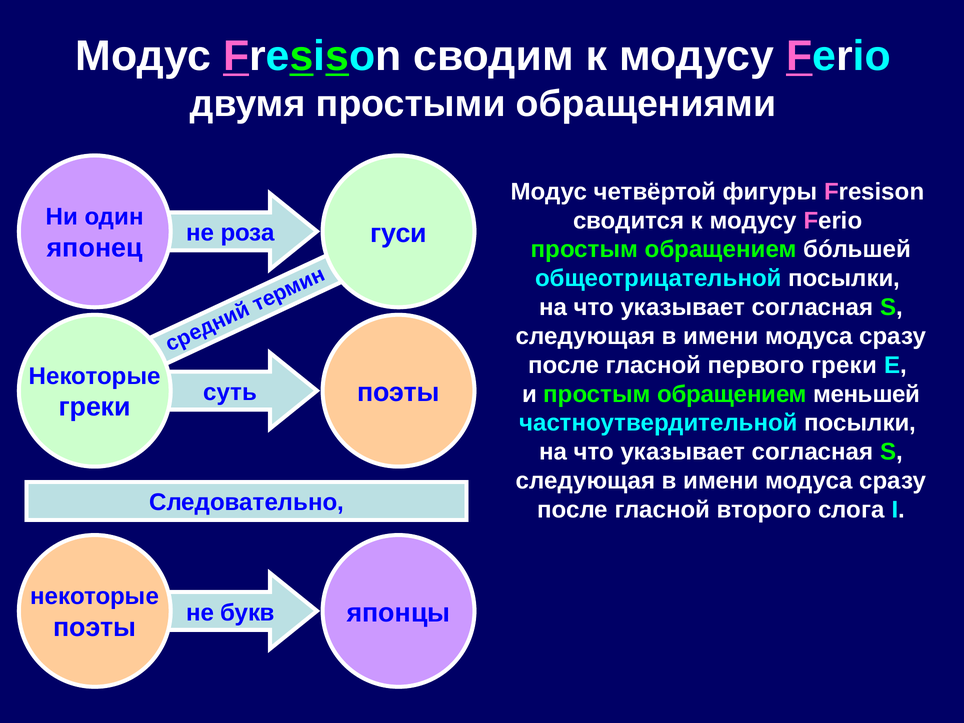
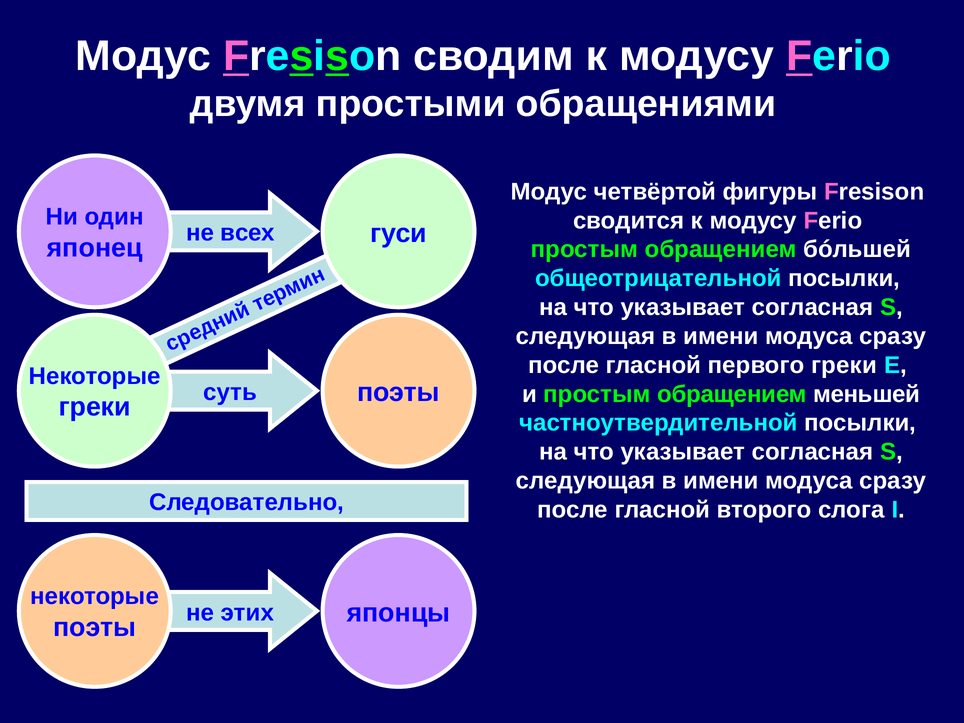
роза: роза -> всех
букв: букв -> этих
